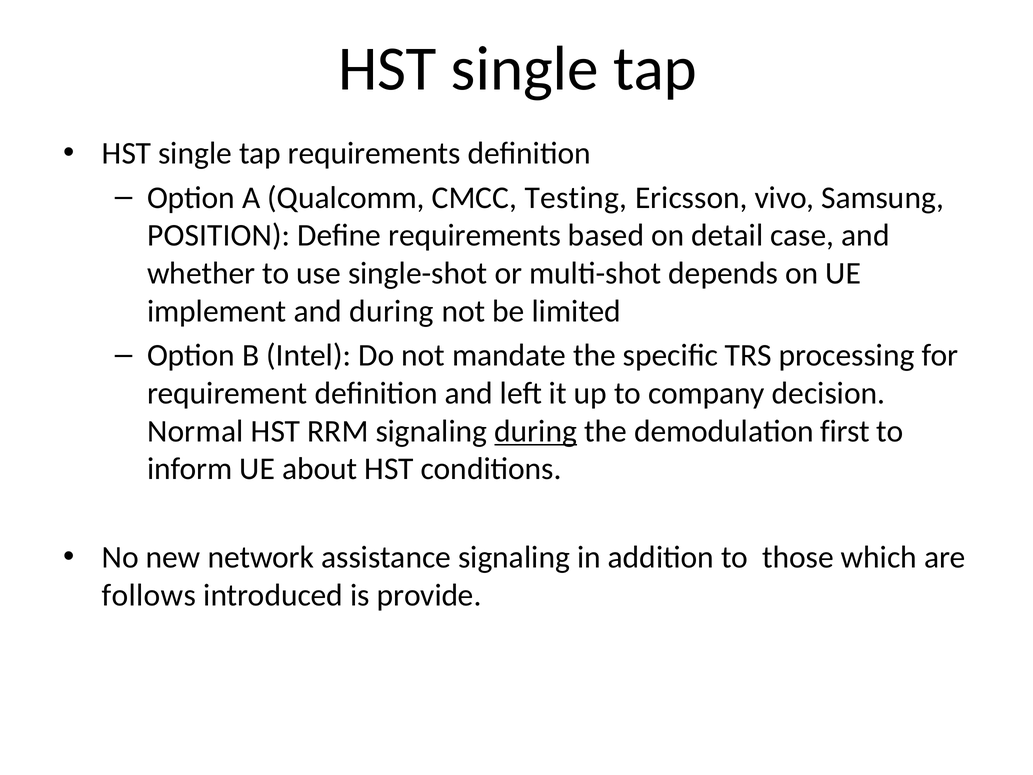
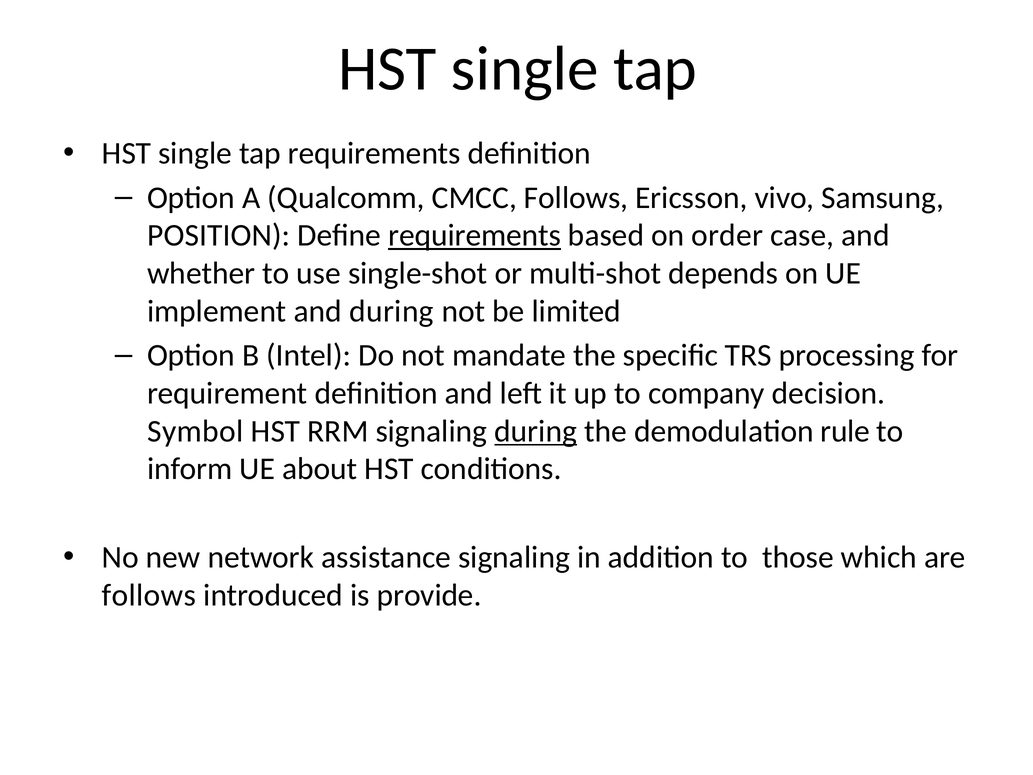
CMCC Testing: Testing -> Follows
requirements at (475, 235) underline: none -> present
detail: detail -> order
Normal: Normal -> Symbol
first: first -> rule
